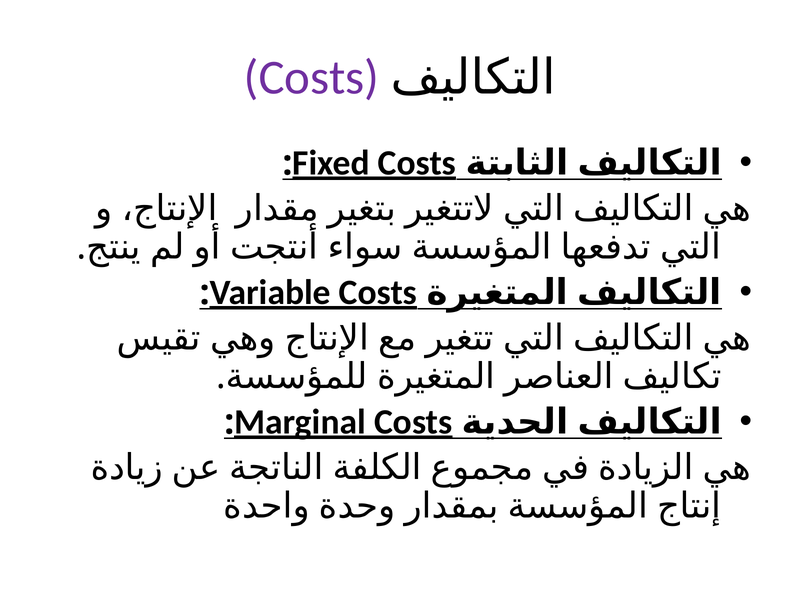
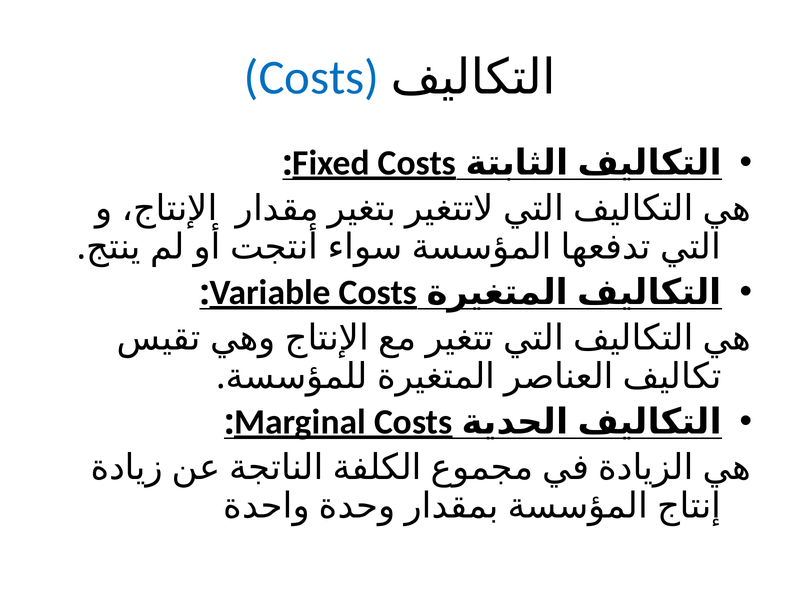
Costs at (312, 77) colour: purple -> blue
